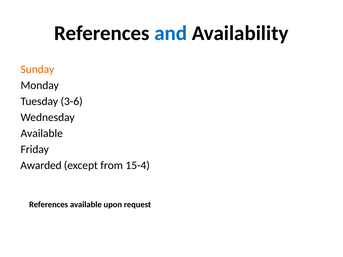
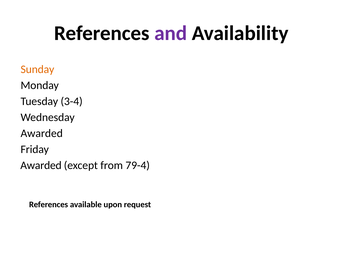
and colour: blue -> purple
3-6: 3-6 -> 3-4
Available at (42, 133): Available -> Awarded
15-4: 15-4 -> 79-4
